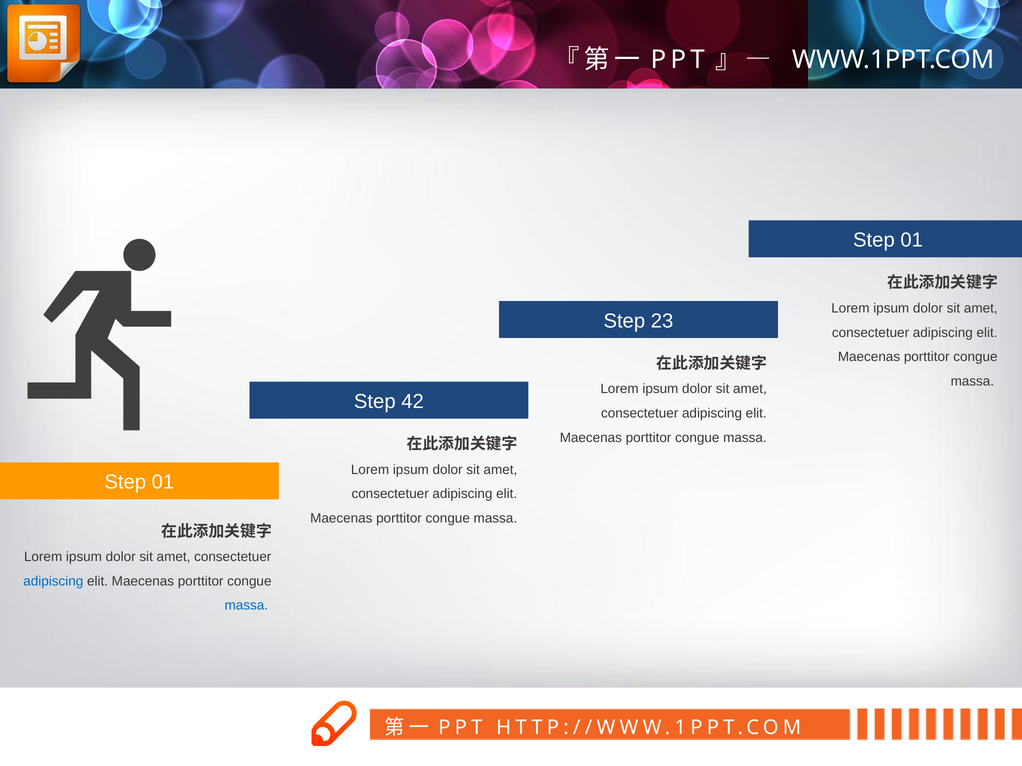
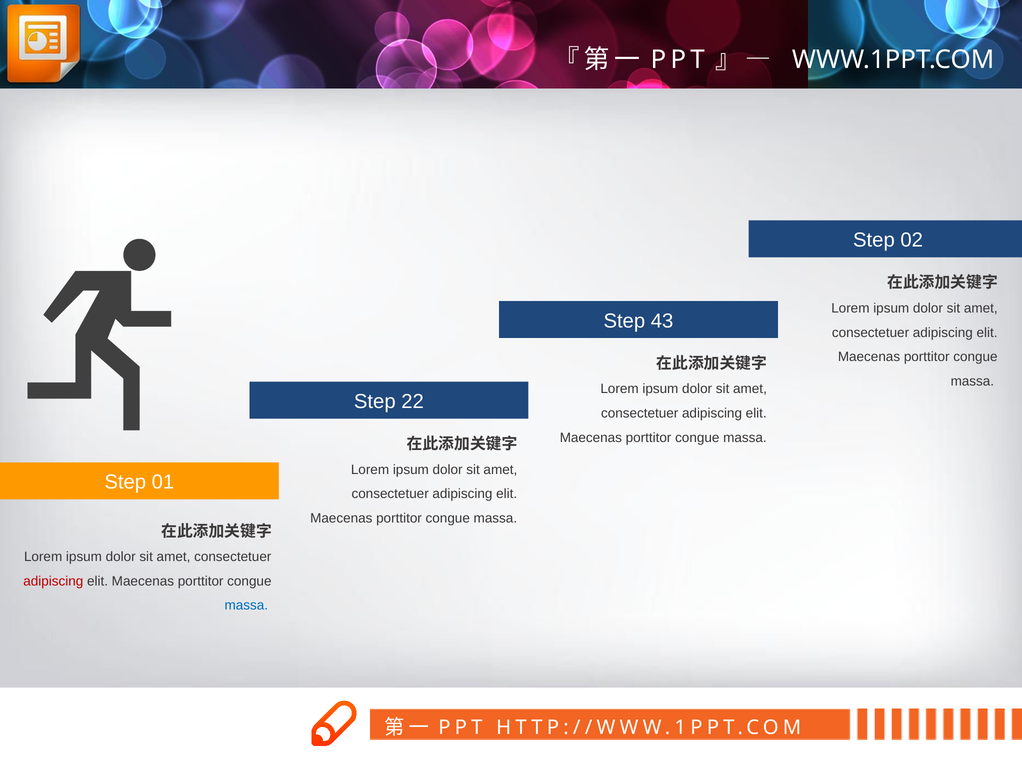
01 at (912, 240): 01 -> 02
23: 23 -> 43
42: 42 -> 22
adipiscing at (53, 582) colour: blue -> red
